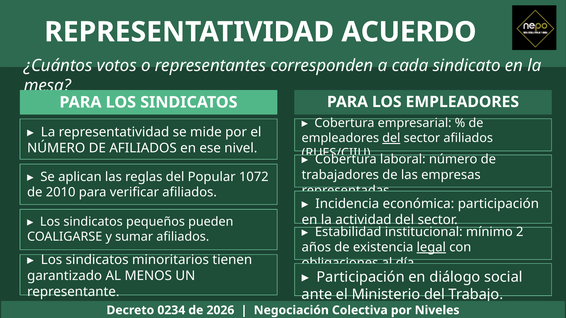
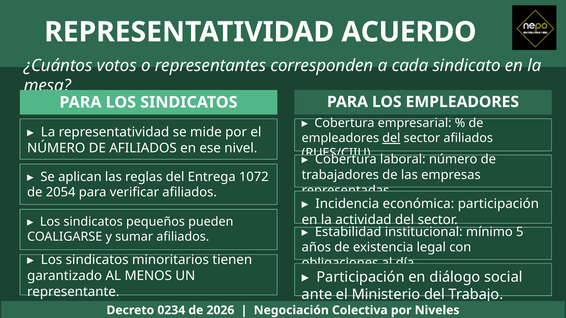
Popular: Popular -> Entrega
2010: 2010 -> 2054
2: 2 -> 5
legal underline: present -> none
